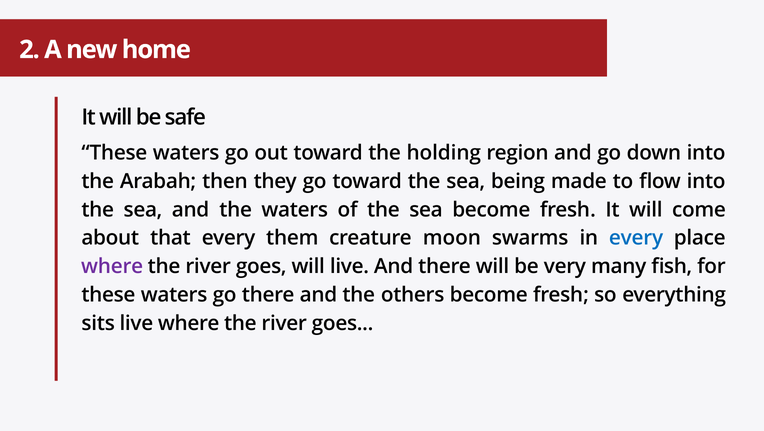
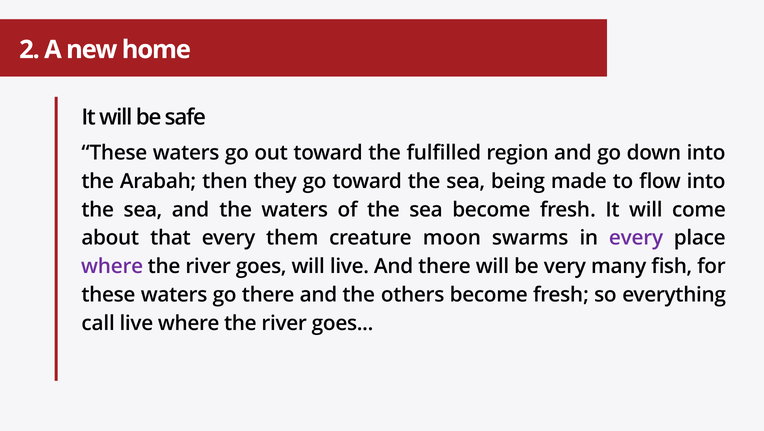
holding: holding -> fulfilled
every at (636, 238) colour: blue -> purple
sits: sits -> call
